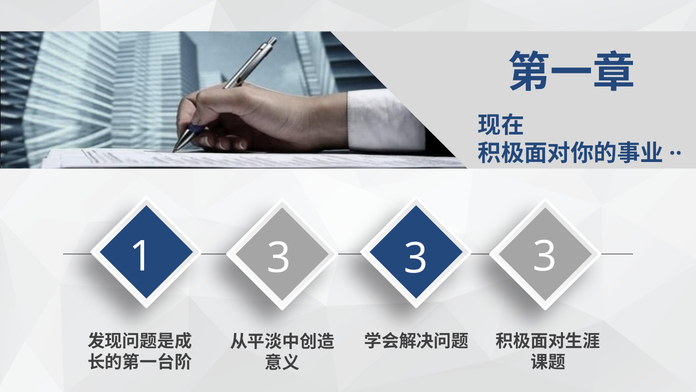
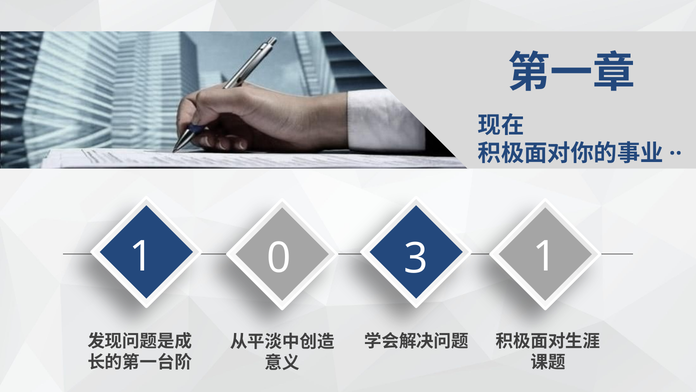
1 3: 3 -> 0
3 at (545, 256): 3 -> 1
